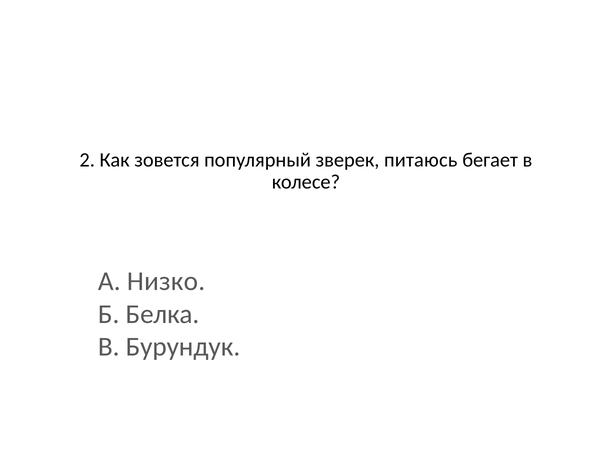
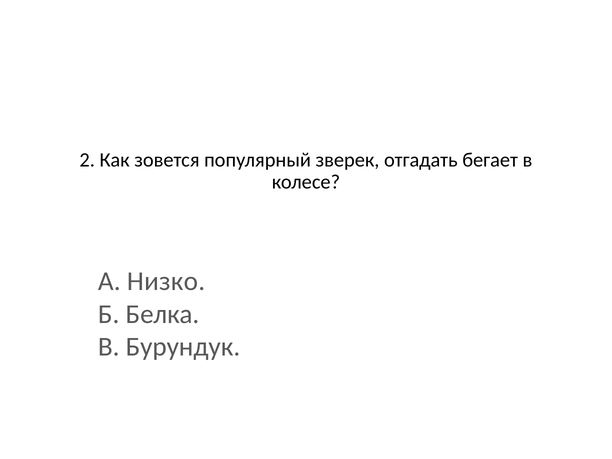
питаюсь: питаюсь -> отгадать
